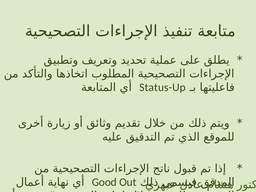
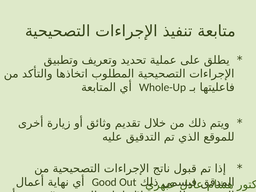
Status-Up: Status-Up -> Whole-Up
